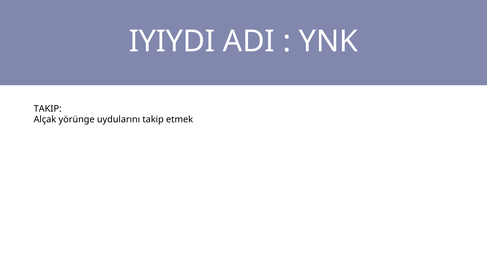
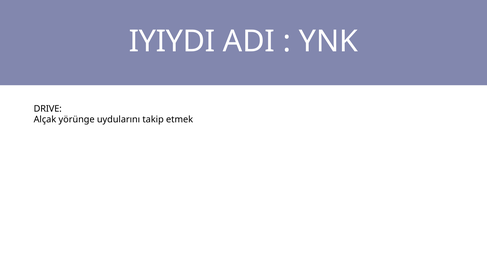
TAKIP at (48, 109): TAKIP -> DRIVE
